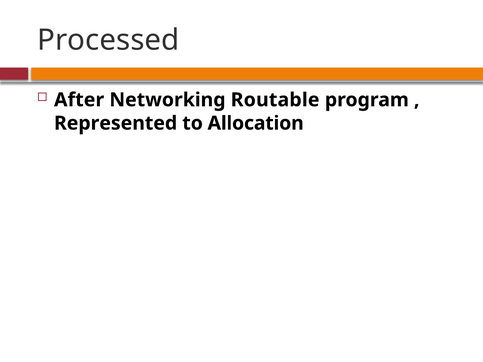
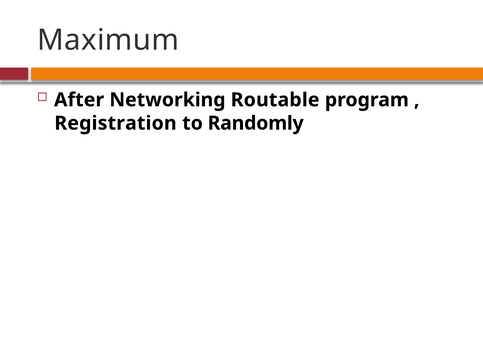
Processed: Processed -> Maximum
Represented: Represented -> Registration
Allocation: Allocation -> Randomly
